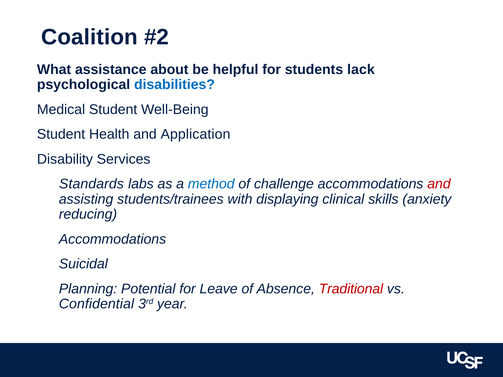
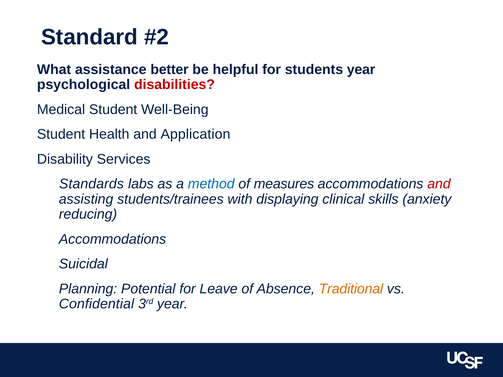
Coalition: Coalition -> Standard
about: about -> better
students lack: lack -> year
disabilities colour: blue -> red
challenge: challenge -> measures
Traditional colour: red -> orange
